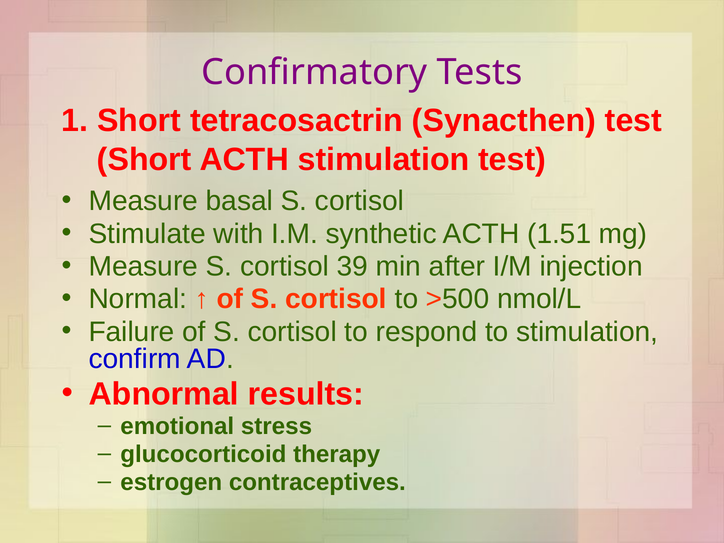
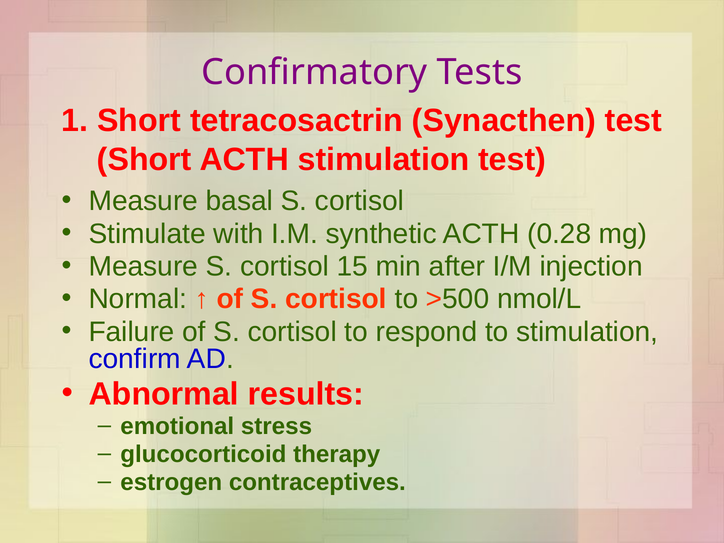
1.51: 1.51 -> 0.28
39: 39 -> 15
